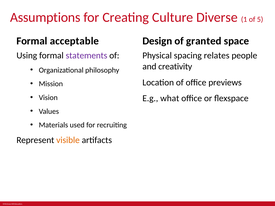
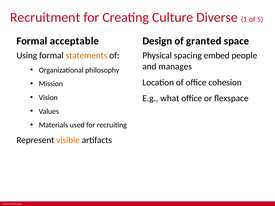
Assumptions: Assumptions -> Recruitment
statements colour: purple -> orange
relates: relates -> embed
creativity: creativity -> manages
previews: previews -> cohesion
